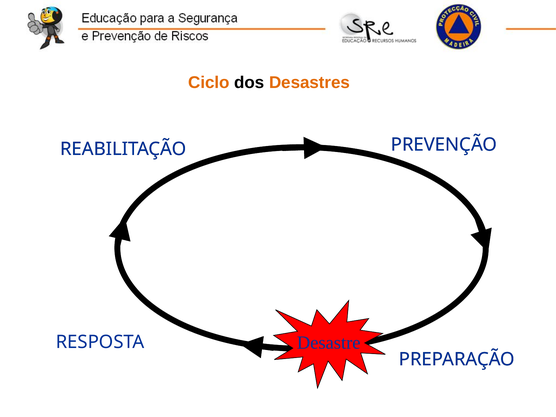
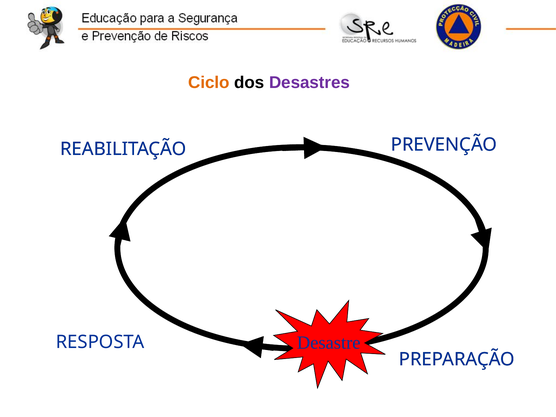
Desastres colour: orange -> purple
